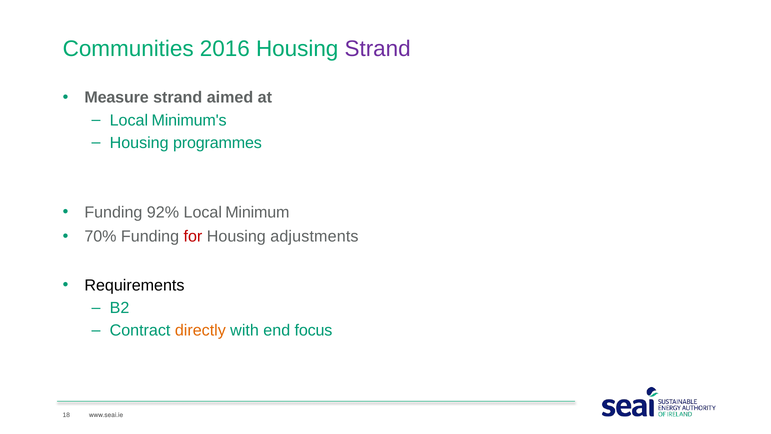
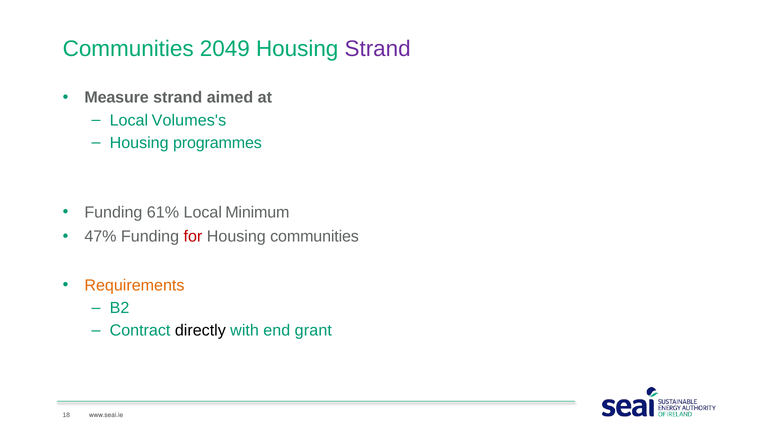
2016: 2016 -> 2049
Minimum's: Minimum's -> Volumes's
92%: 92% -> 61%
70%: 70% -> 47%
Housing adjustments: adjustments -> communities
Requirements colour: black -> orange
directly colour: orange -> black
focus: focus -> grant
